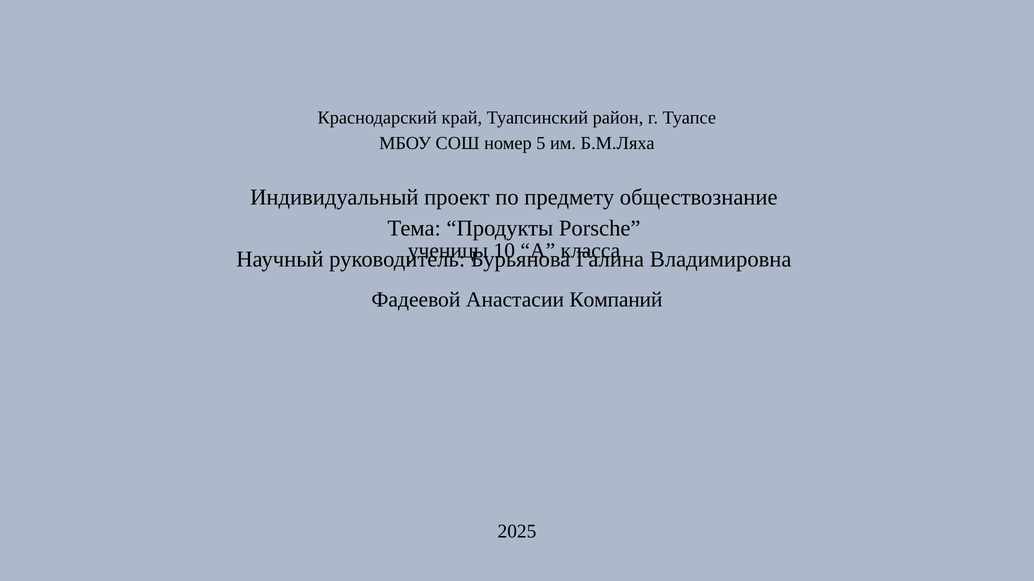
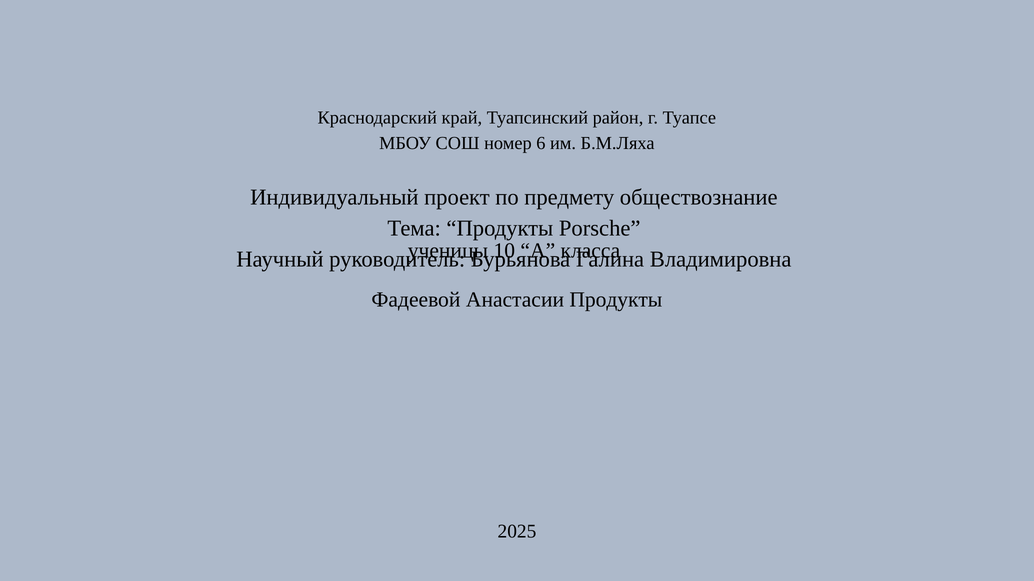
5: 5 -> 6
Анастасии Компаний: Компаний -> Продукты
